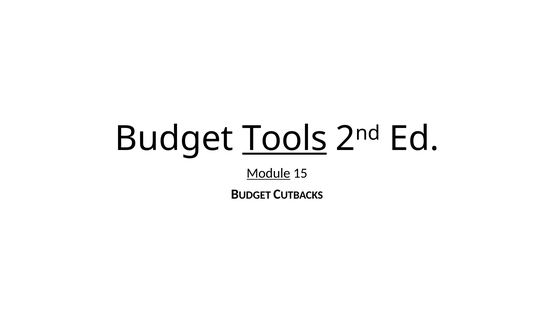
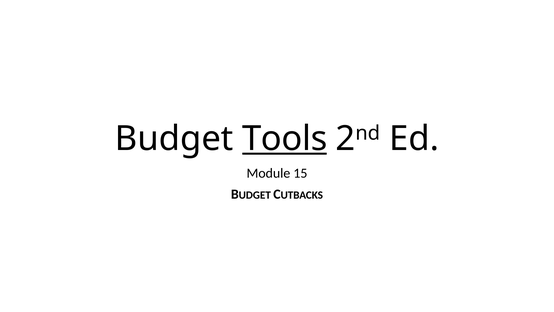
Module underline: present -> none
